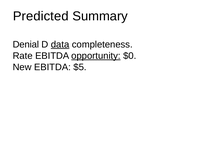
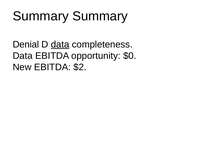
Predicted at (41, 16): Predicted -> Summary
Rate at (23, 56): Rate -> Data
opportunity underline: present -> none
$5: $5 -> $2
